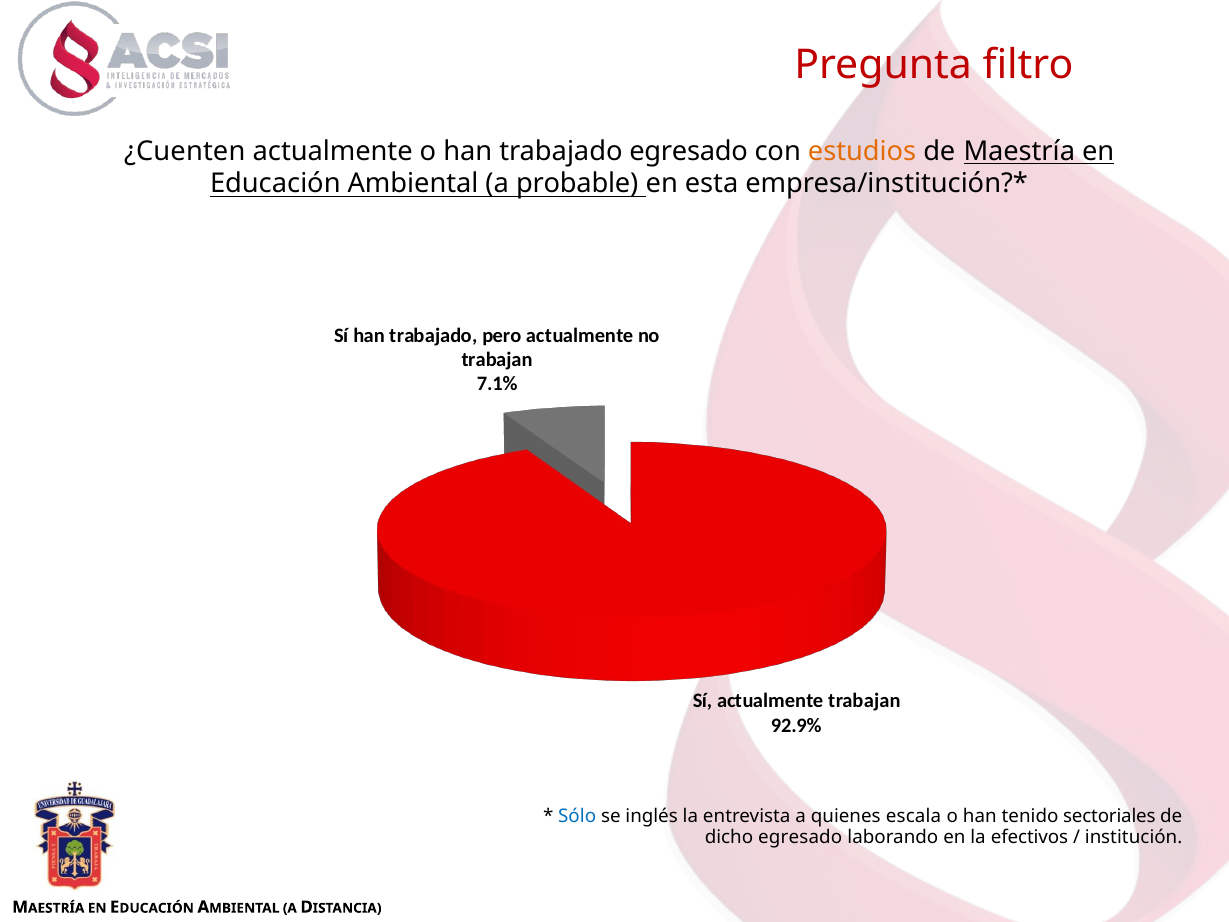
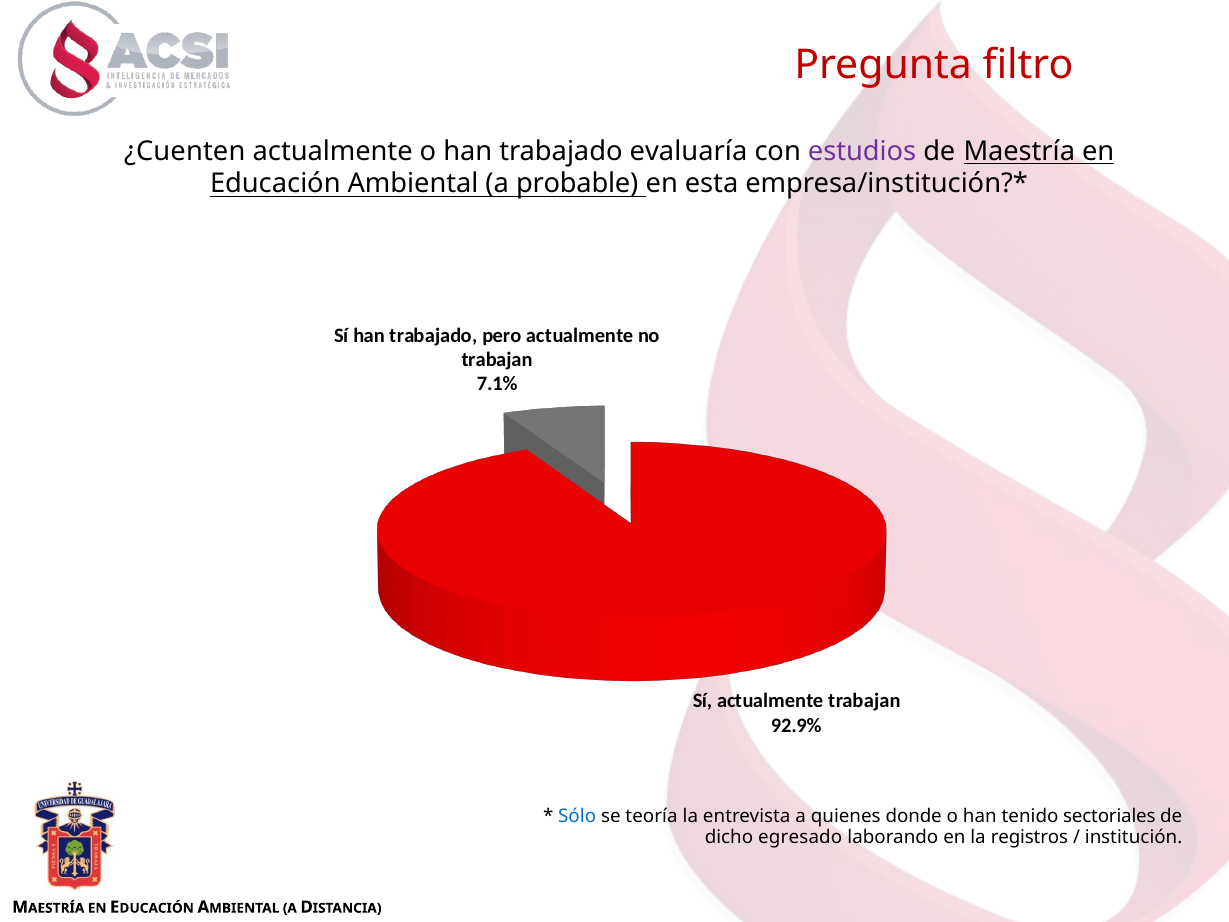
trabajado egresado: egresado -> evaluaría
estudios colour: orange -> purple
inglés: inglés -> teoría
escala: escala -> donde
efectivos: efectivos -> registros
